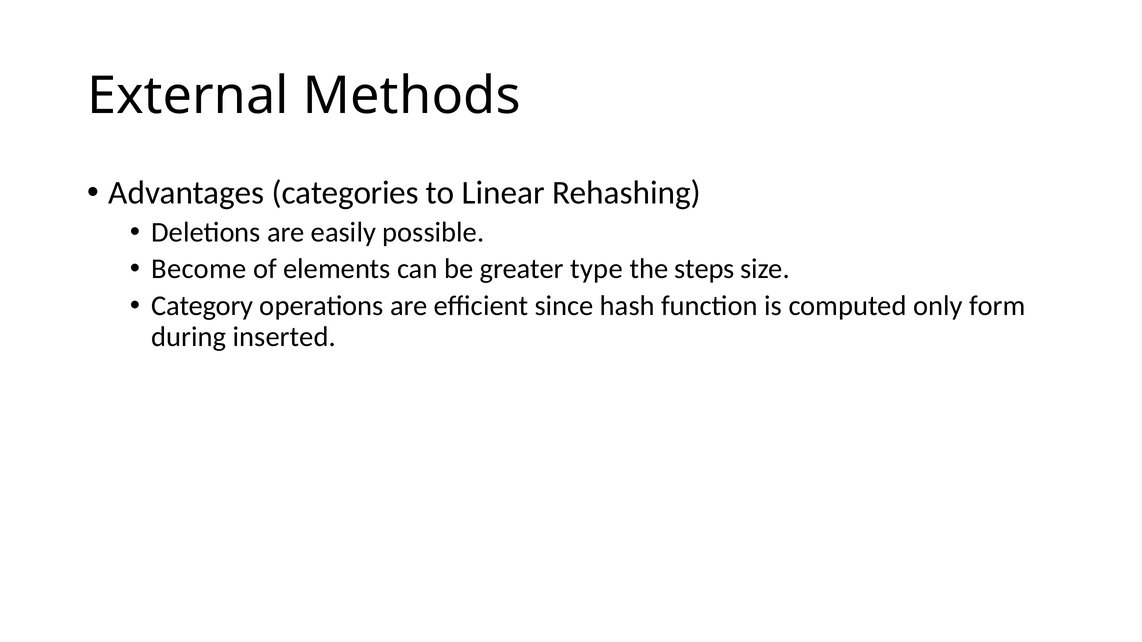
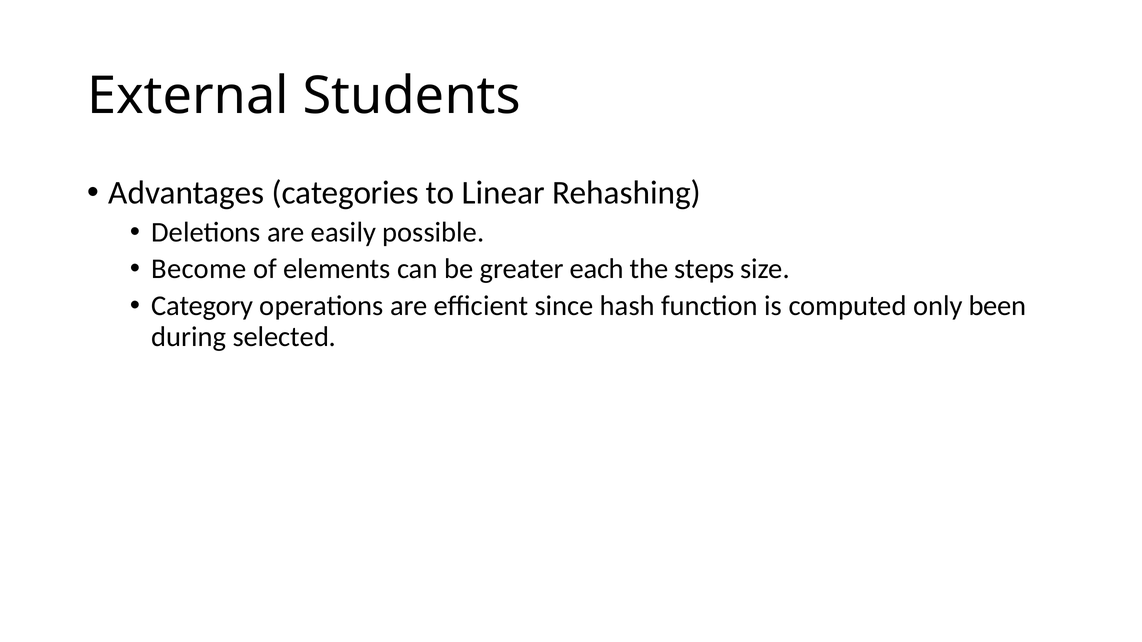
Methods: Methods -> Students
type: type -> each
form: form -> been
inserted: inserted -> selected
